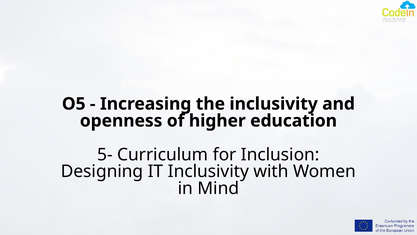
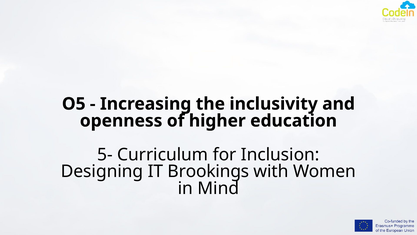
IT Inclusivity: Inclusivity -> Brookings
